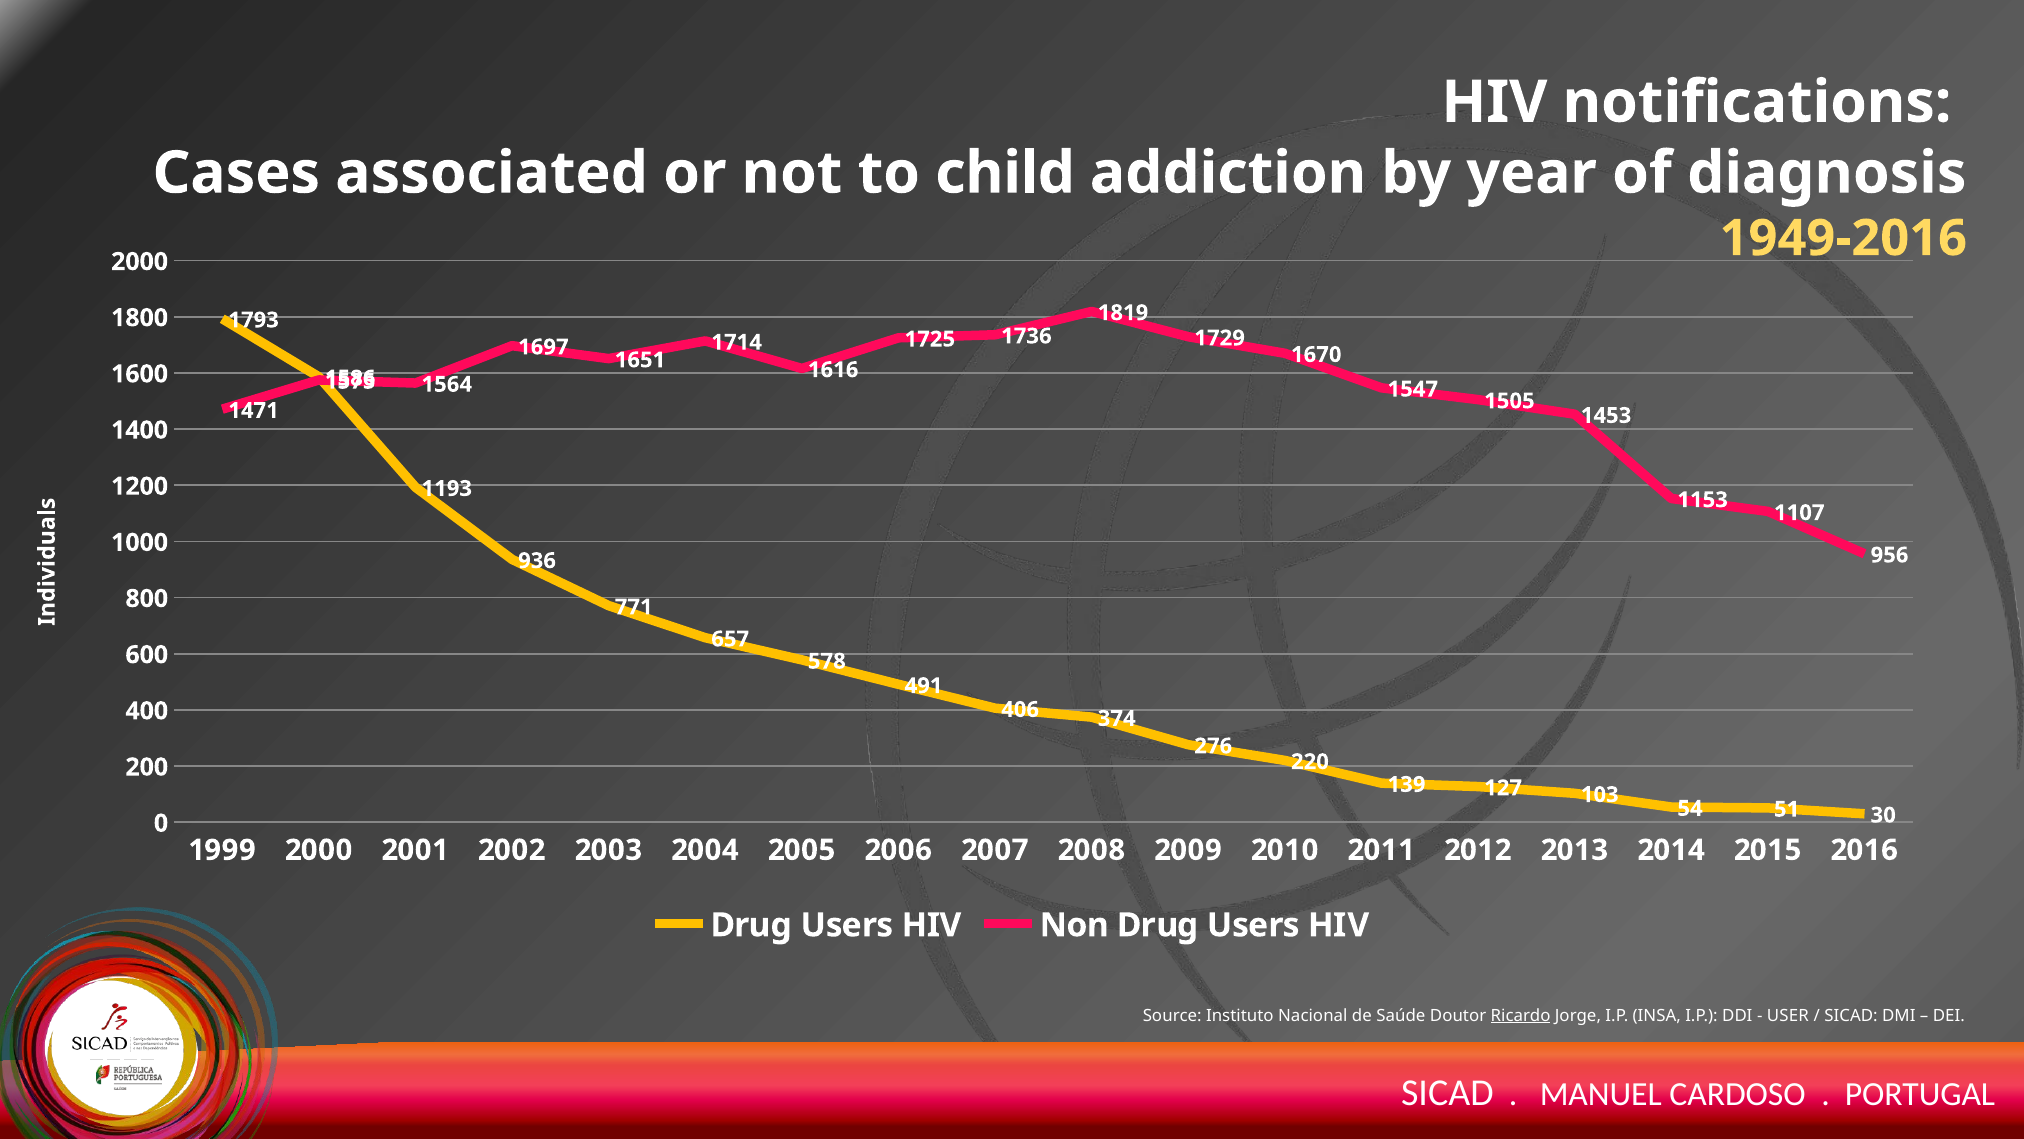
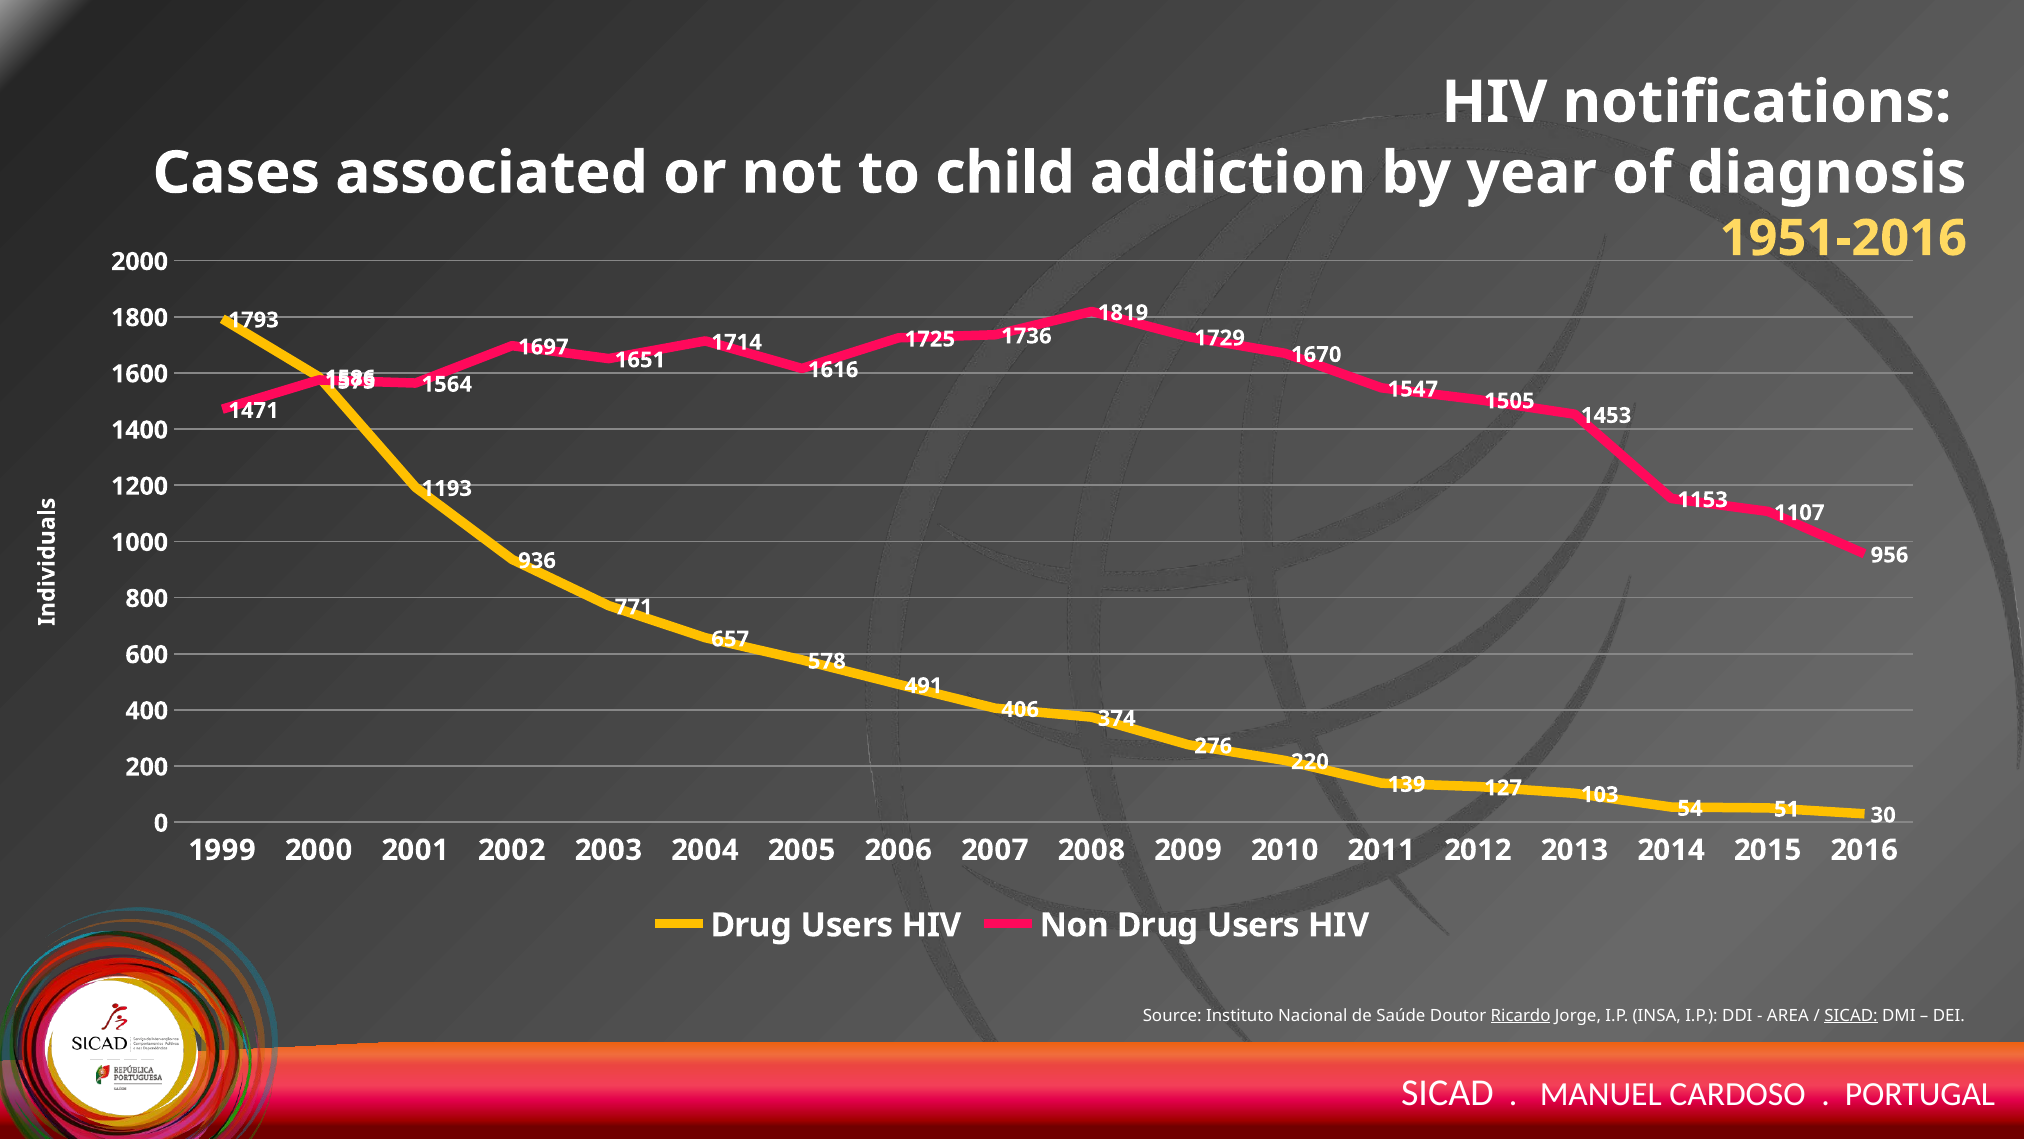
1949-2016: 1949-2016 -> 1951-2016
USER: USER -> AREA
SICAD at (1851, 1016) underline: none -> present
